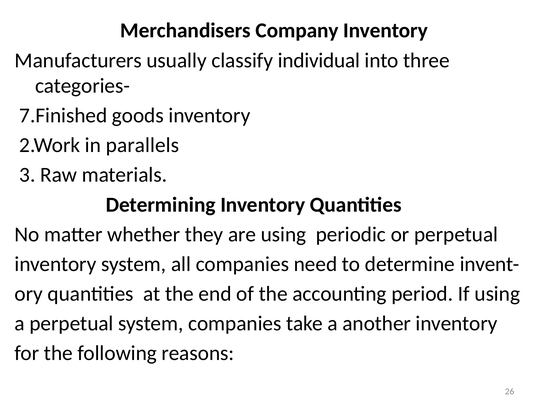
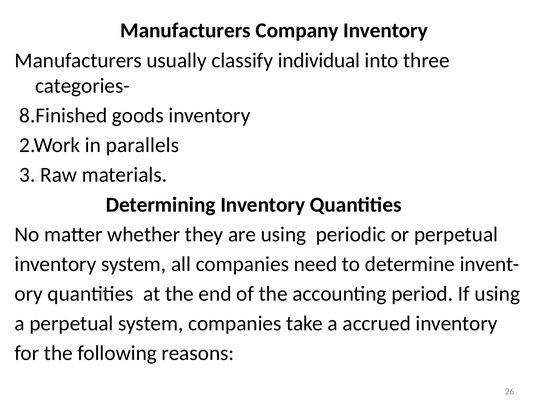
Merchandisers at (185, 31): Merchandisers -> Manufacturers
7.Finished: 7.Finished -> 8.Finished
another: another -> accrued
